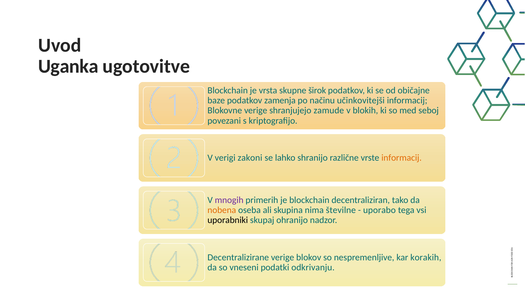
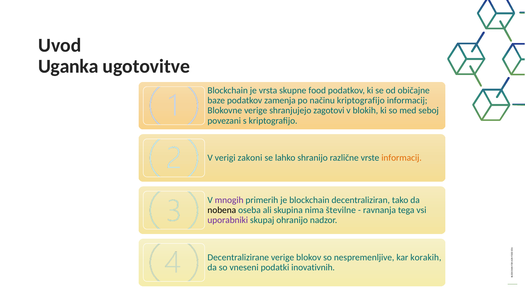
širok: širok -> food
načinu učinkovitejši: učinkovitejši -> kriptografijo
zamude: zamude -> zagotovi
nobena colour: orange -> black
uporabo: uporabo -> ravnanja
uporabniki colour: black -> purple
odkrivanju: odkrivanju -> inovativnih
